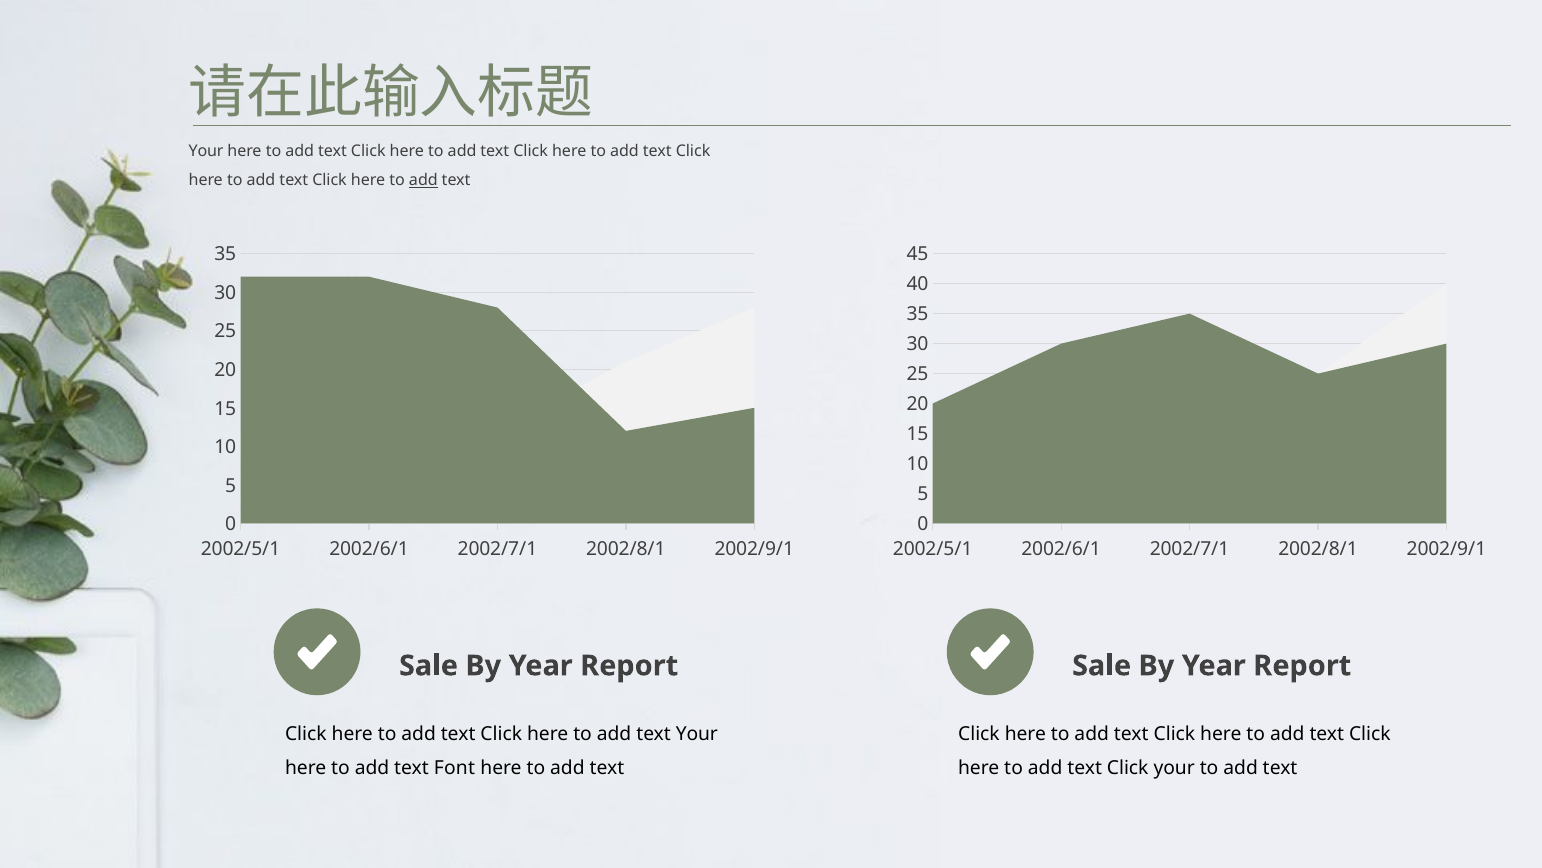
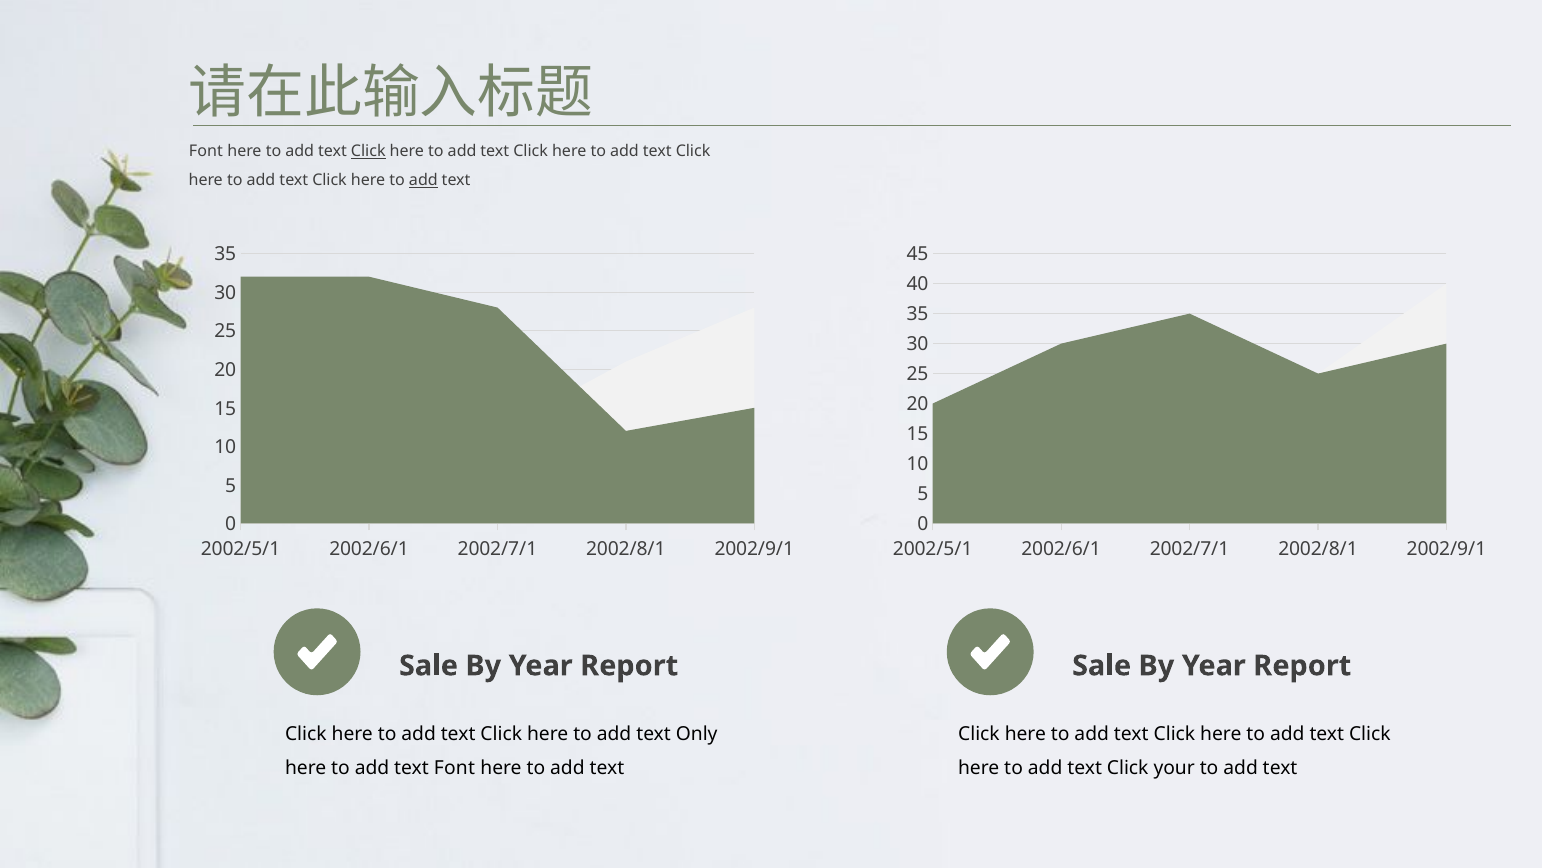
Your at (206, 151): Your -> Font
Click at (368, 151) underline: none -> present
text Your: Your -> Only
